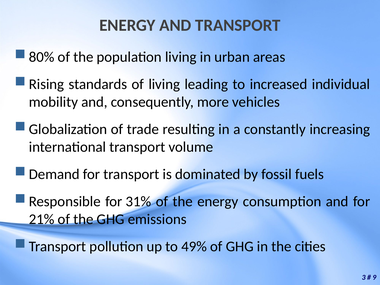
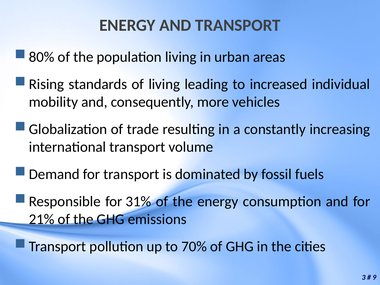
49%: 49% -> 70%
